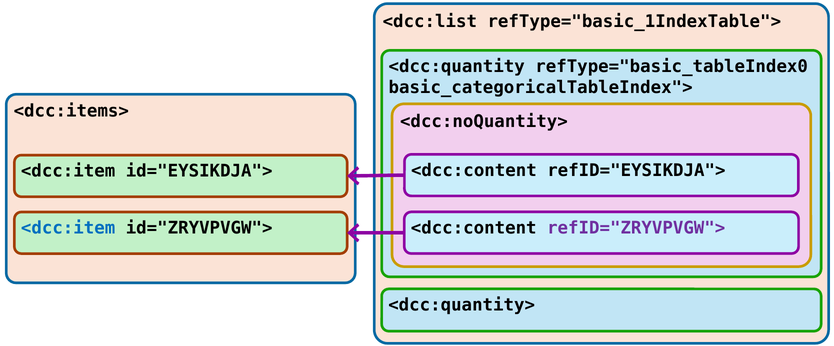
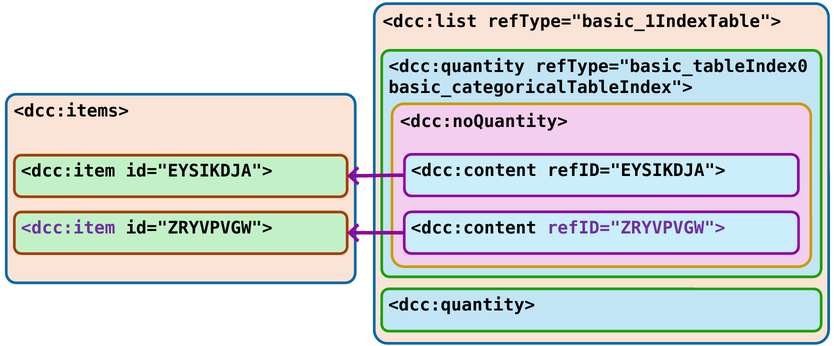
<dcc:item at (68, 228) colour: blue -> purple
